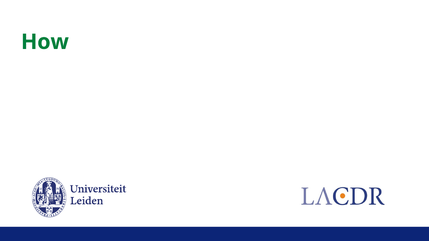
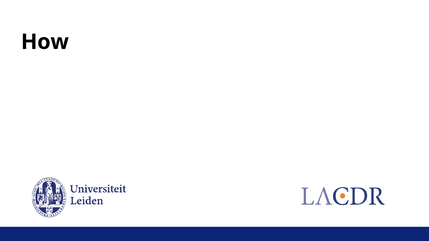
How colour: green -> black
